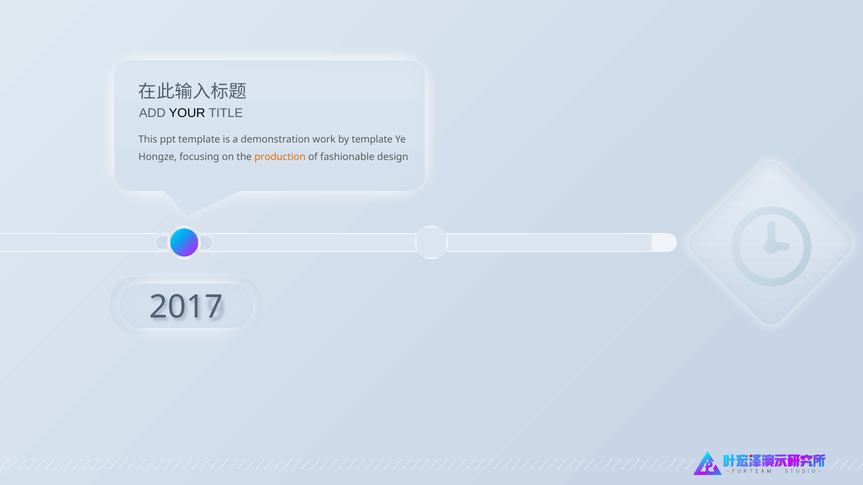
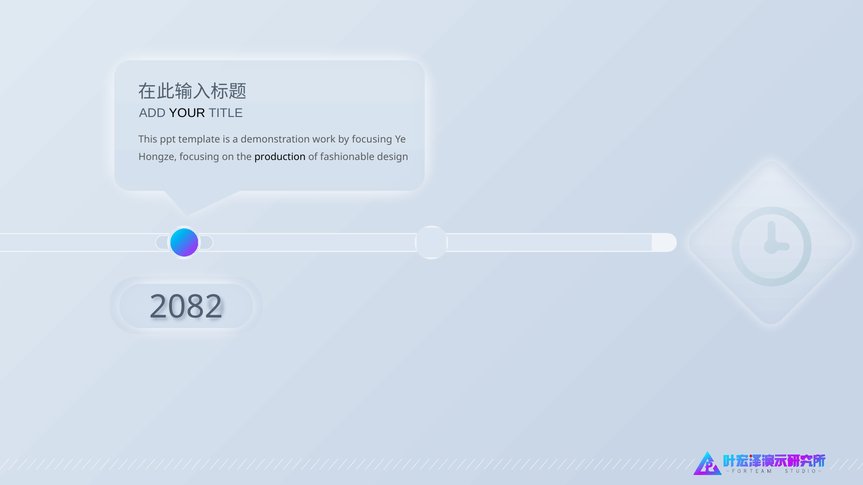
by template: template -> focusing
production colour: orange -> black
2017: 2017 -> 2082
